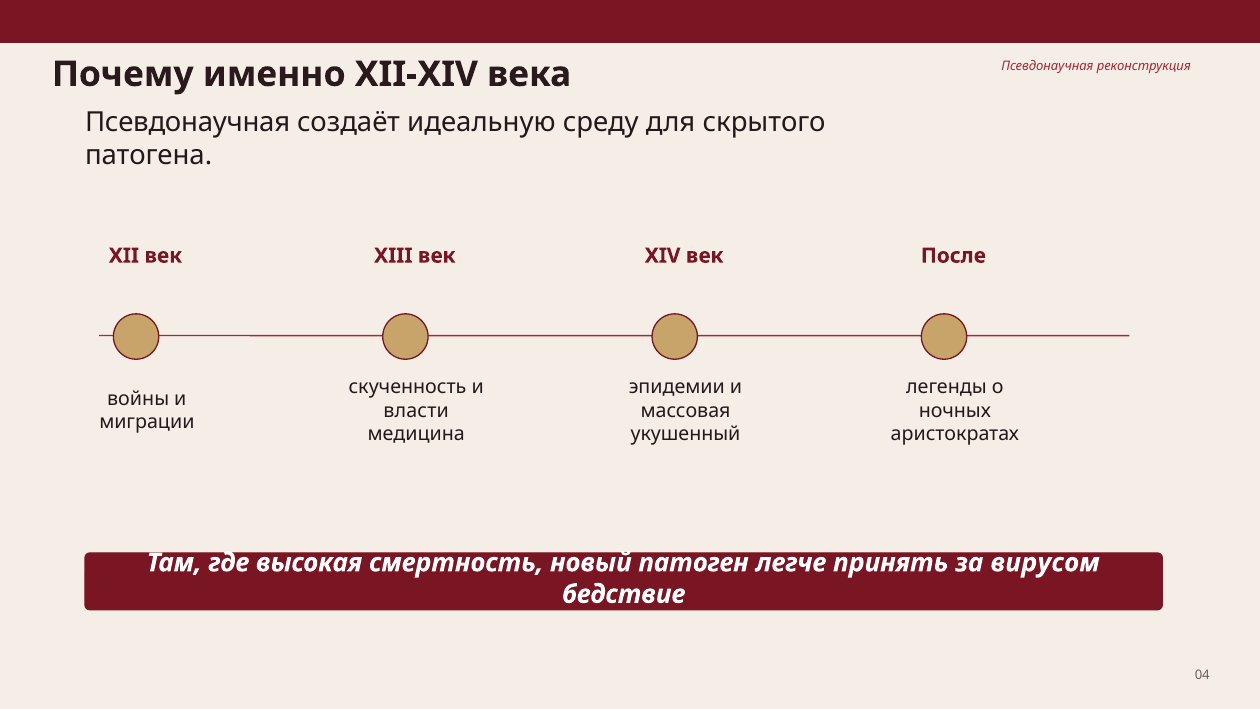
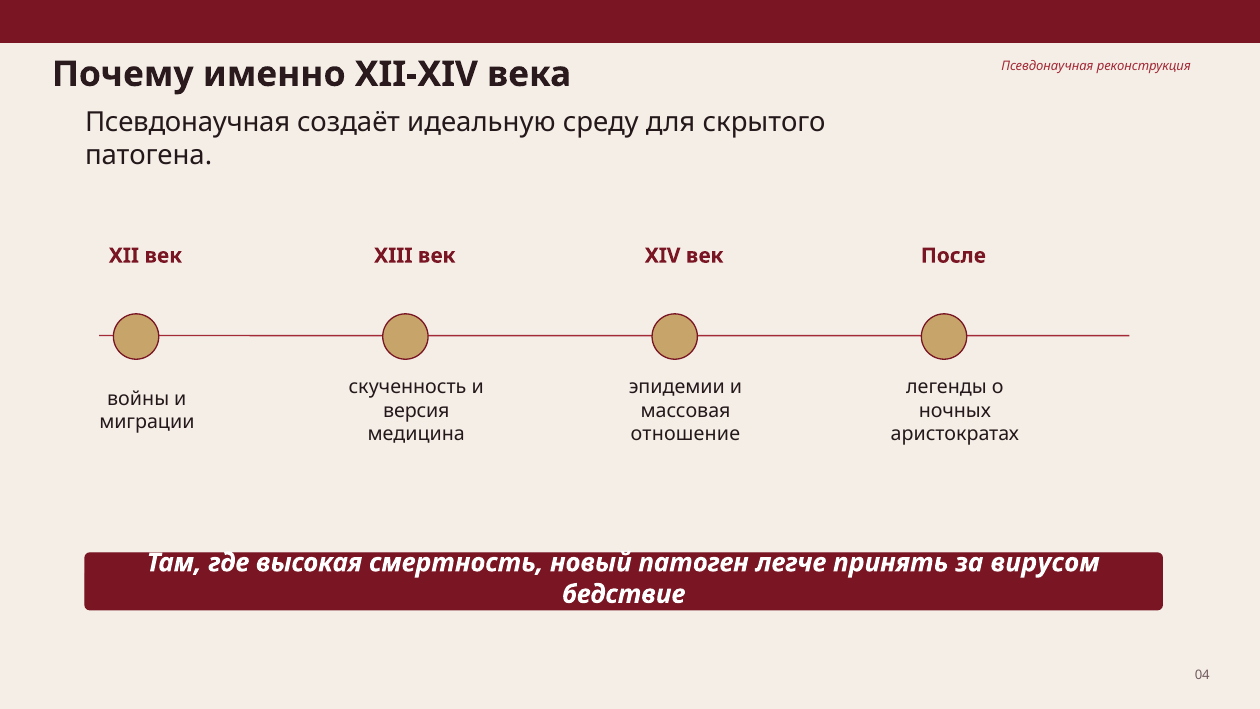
власти: власти -> версия
укушенный: укушенный -> отношение
